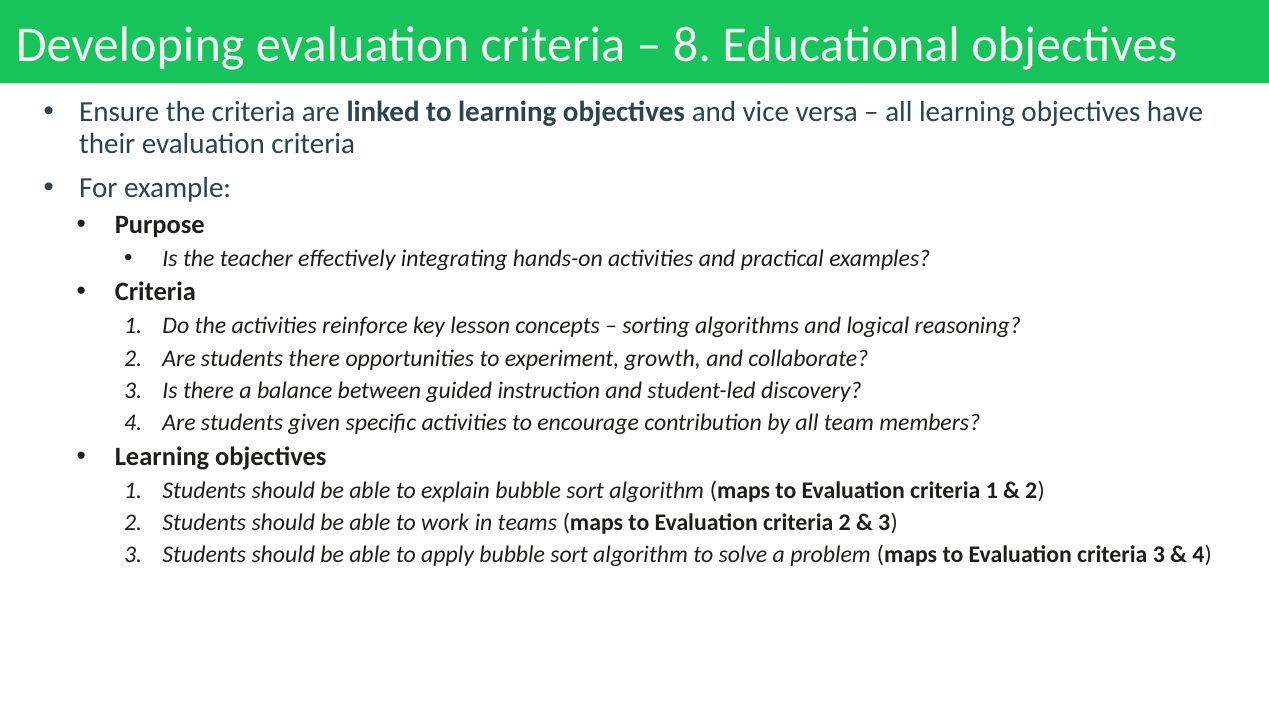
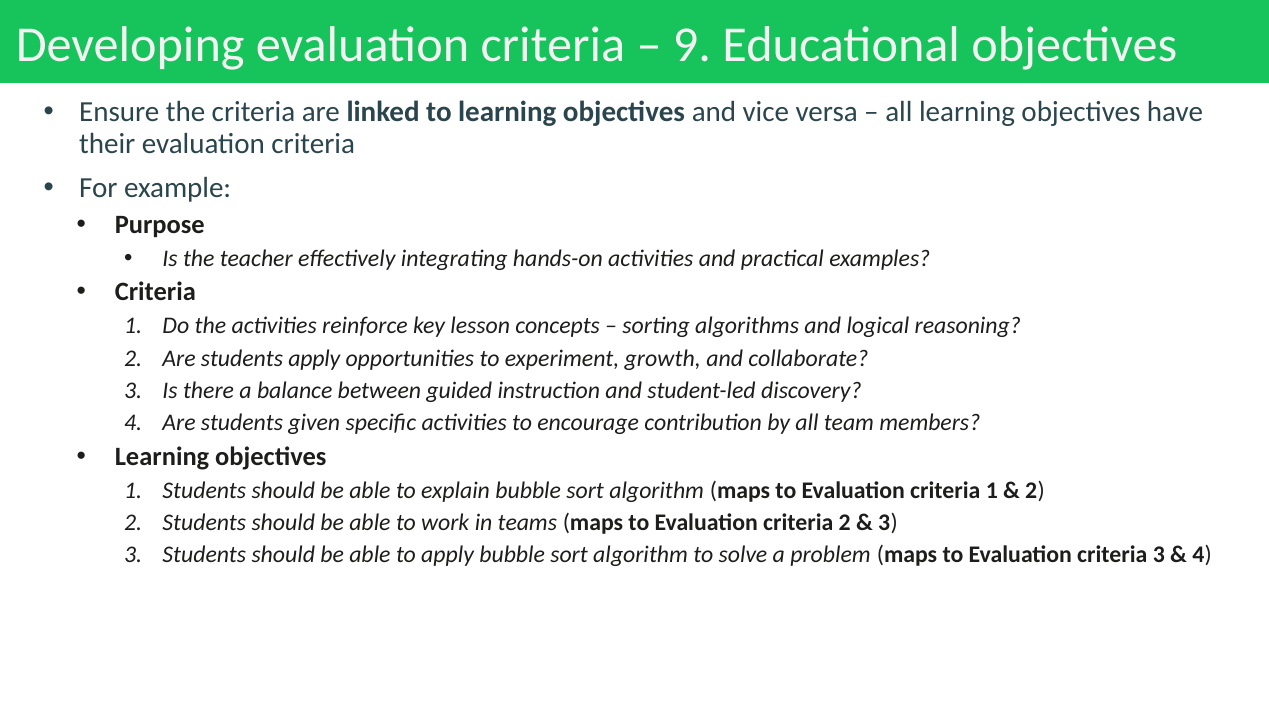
8: 8 -> 9
students there: there -> apply
